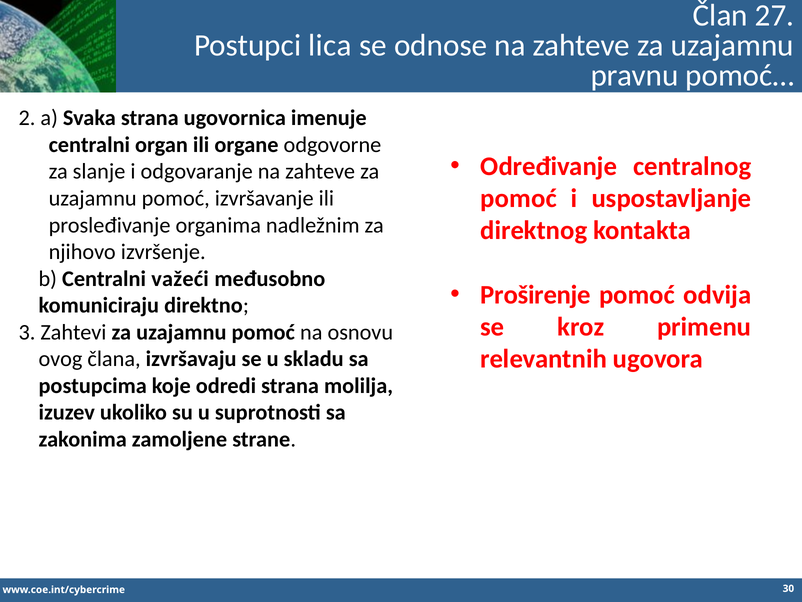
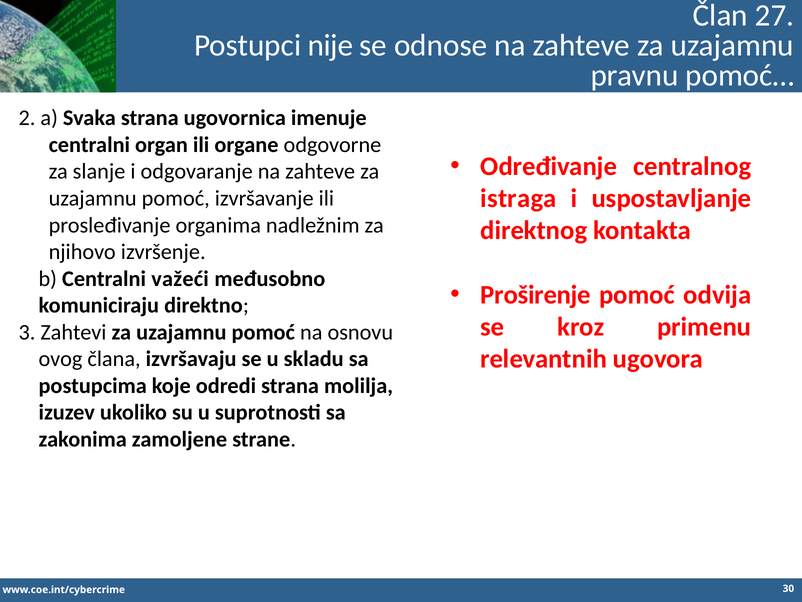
lica: lica -> nije
pomoć at (519, 198): pomoć -> istraga
